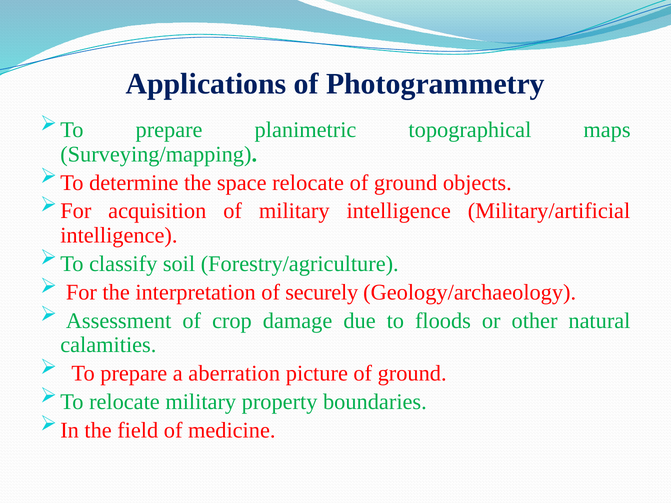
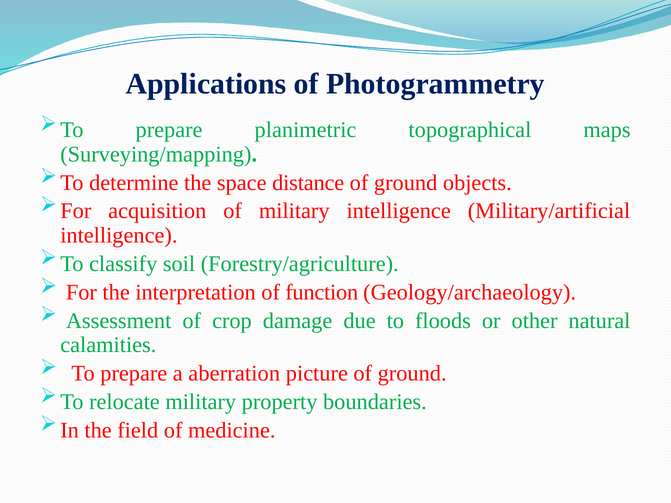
space relocate: relocate -> distance
securely: securely -> function
